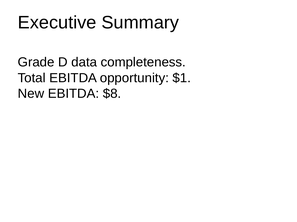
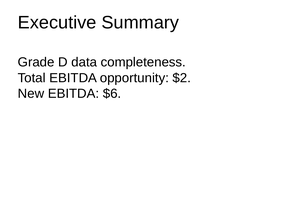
$1: $1 -> $2
$8: $8 -> $6
